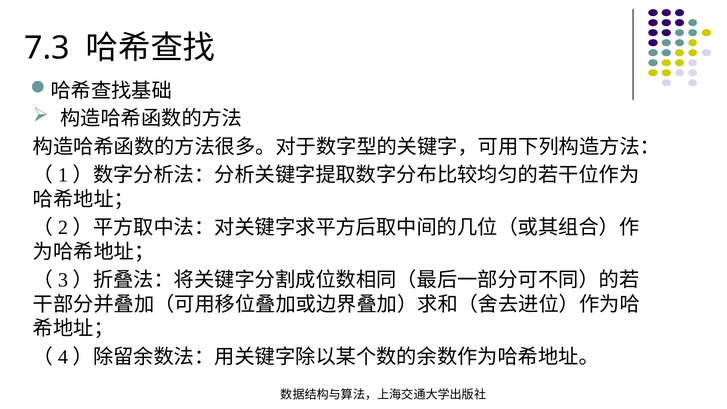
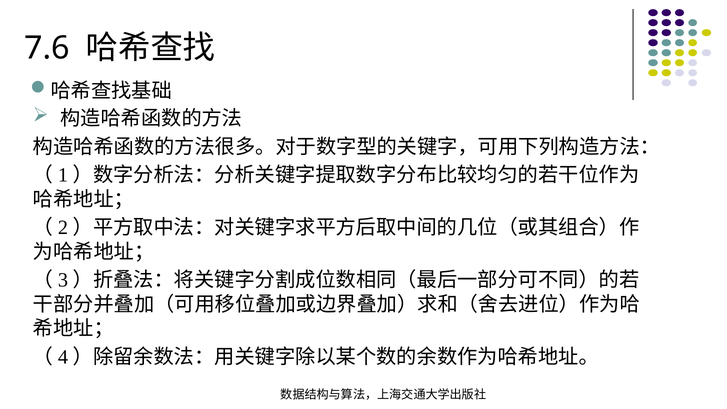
7.3: 7.3 -> 7.6
